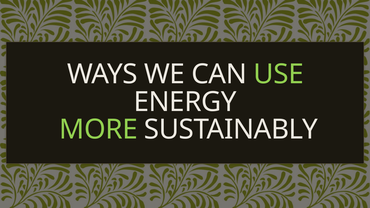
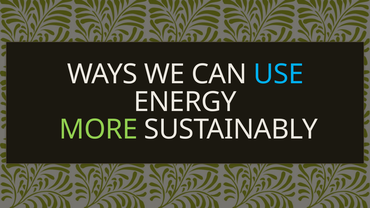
USE colour: light green -> light blue
